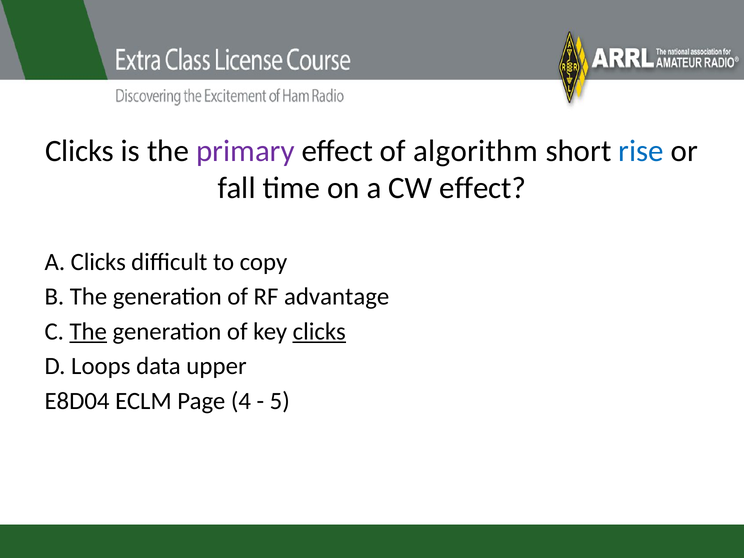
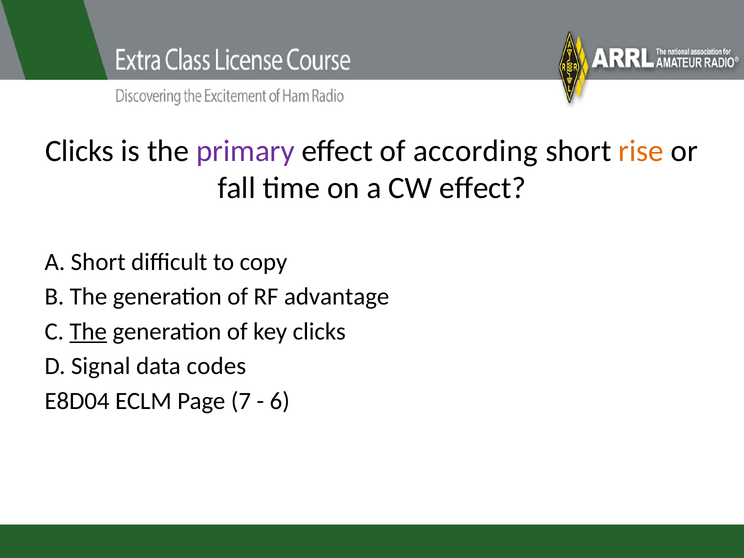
algorithm: algorithm -> according
rise colour: blue -> orange
A Clicks: Clicks -> Short
clicks at (319, 332) underline: present -> none
Loops: Loops -> Signal
upper: upper -> codes
4: 4 -> 7
5: 5 -> 6
